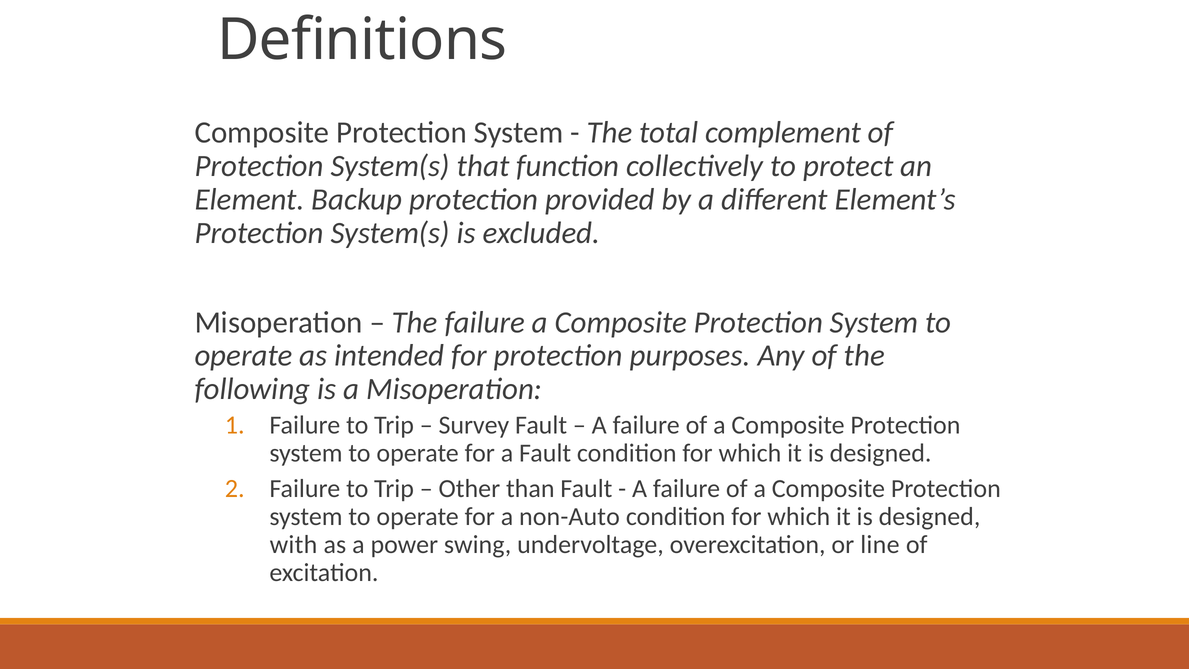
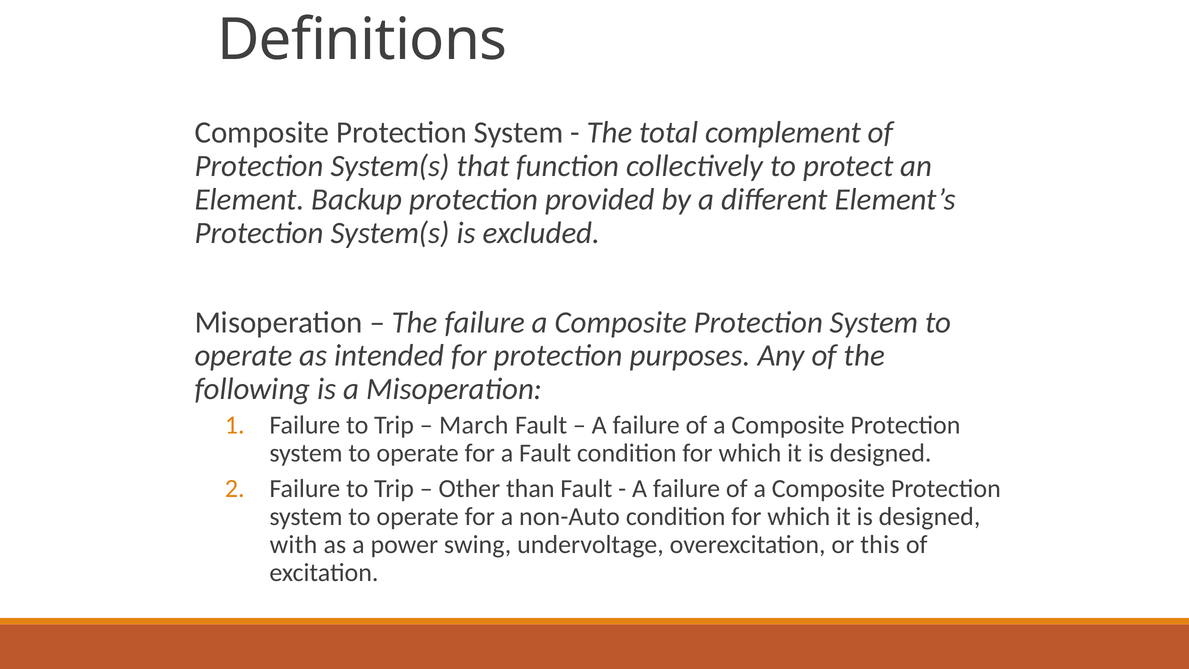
Survey: Survey -> March
line: line -> this
